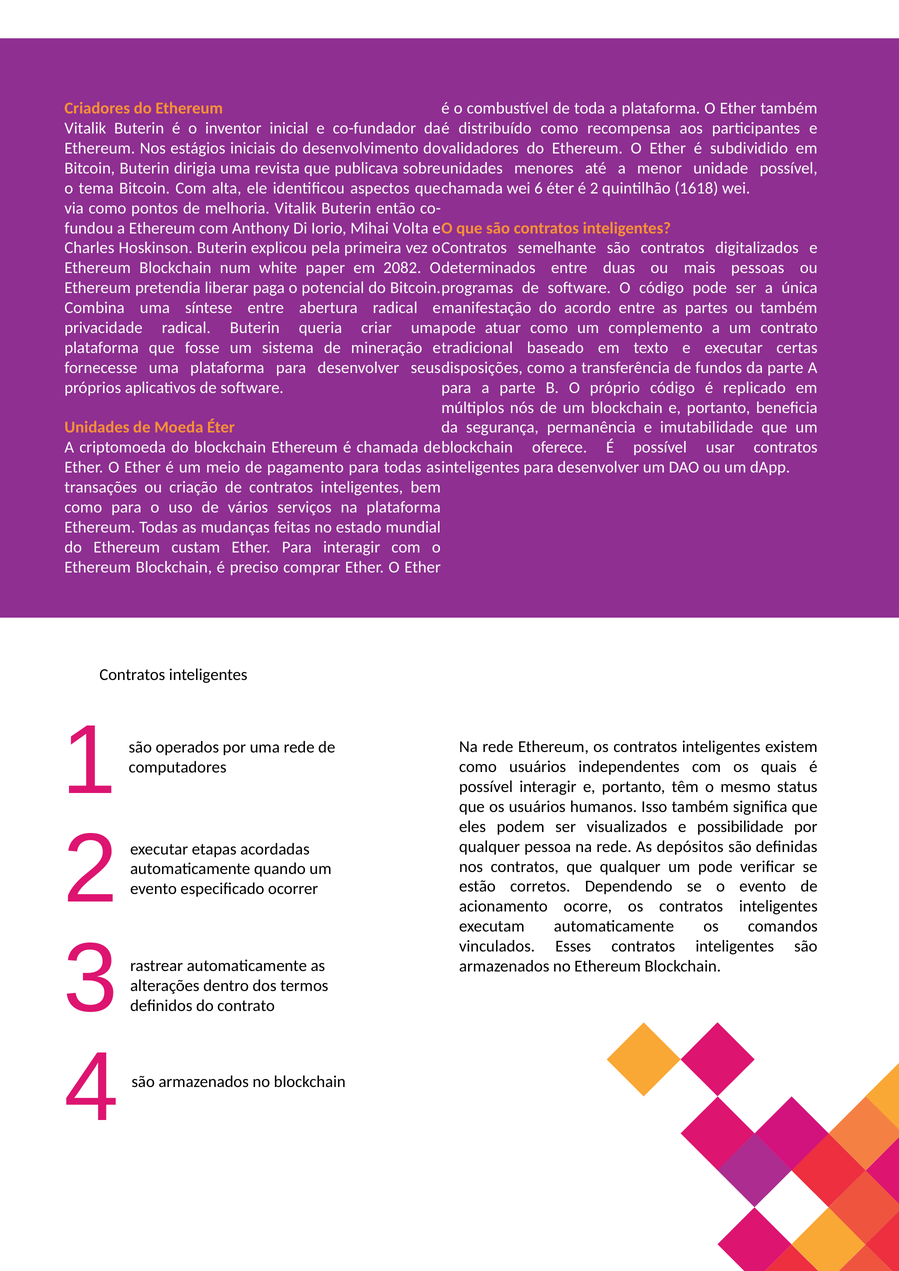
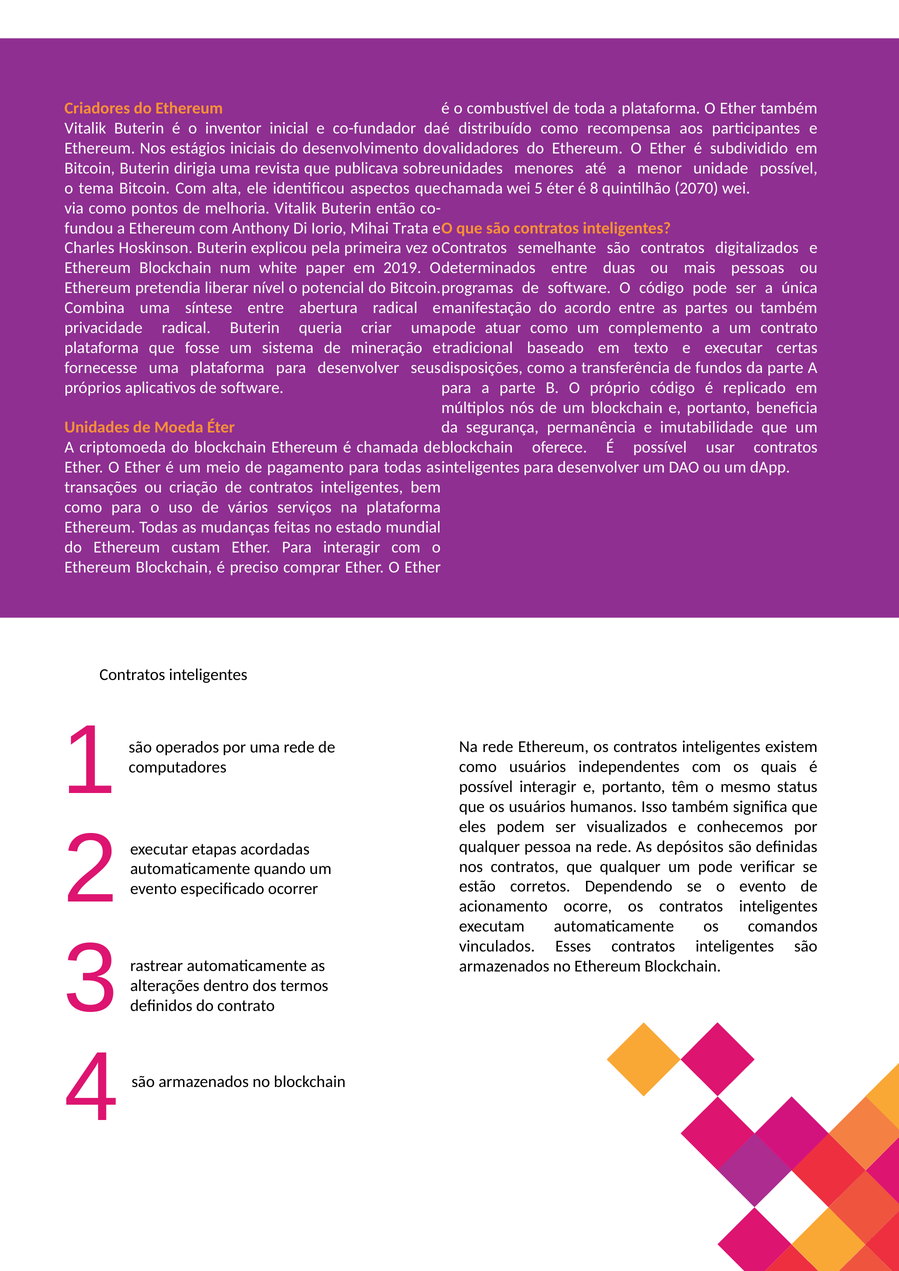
6: 6 -> 5
é 2: 2 -> 8
1618: 1618 -> 2070
Volta: Volta -> Trata
2082: 2082 -> 2019
paga: paga -> nível
possibilidade: possibilidade -> conhecemos
